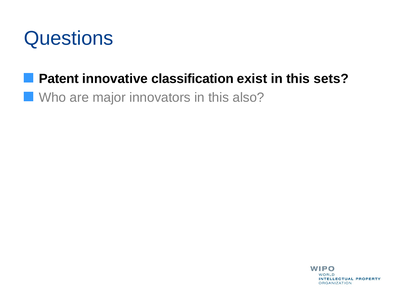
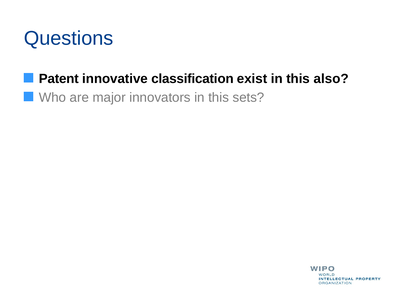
sets: sets -> also
also: also -> sets
